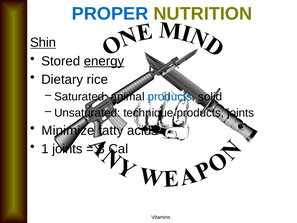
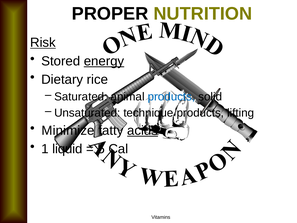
PROPER colour: blue -> black
Shin: Shin -> Risk
products joints: joints -> lifting
acids underline: none -> present
1 joints: joints -> liquid
3: 3 -> 5
